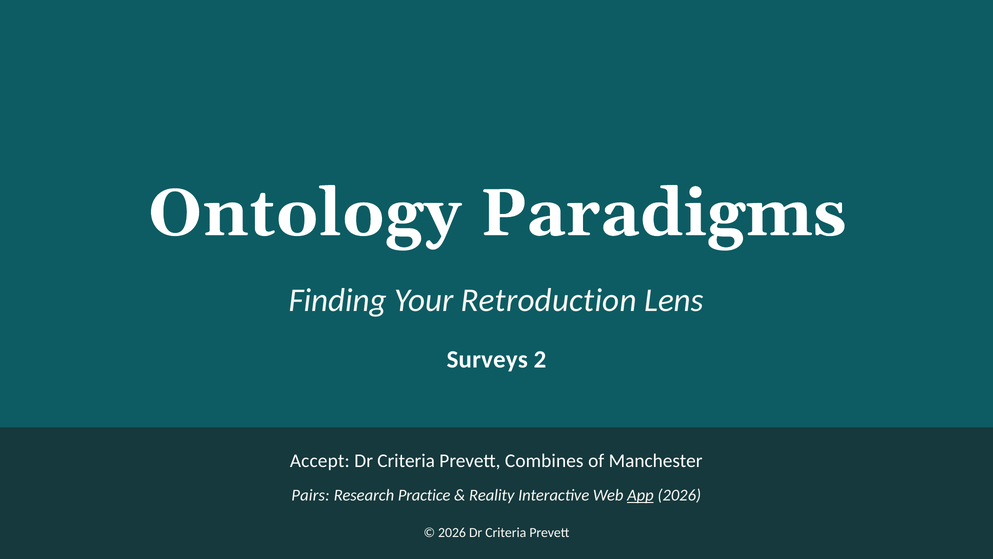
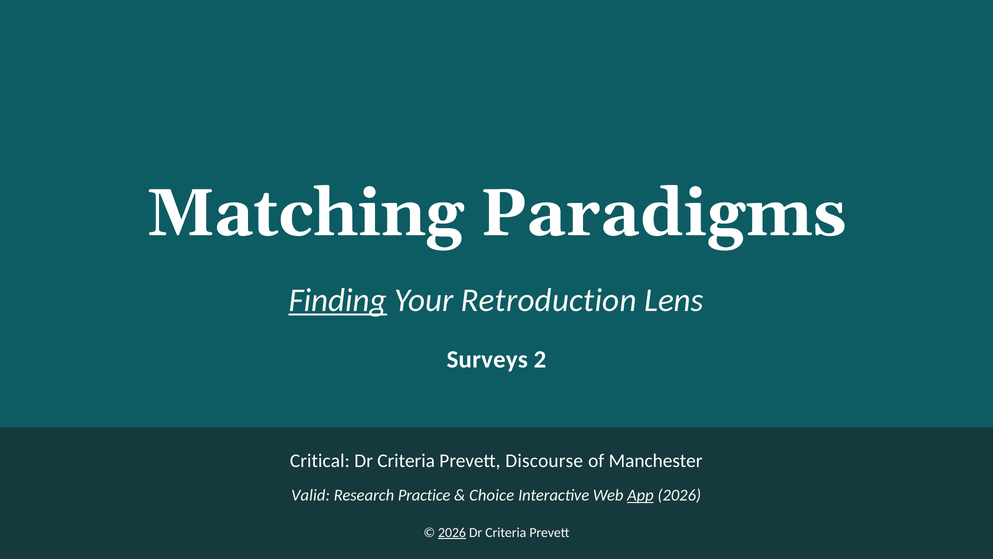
Ontology: Ontology -> Matching
Finding underline: none -> present
Accept: Accept -> Critical
Combines: Combines -> Discourse
Pairs: Pairs -> Valid
Reality: Reality -> Choice
2026 at (452, 532) underline: none -> present
